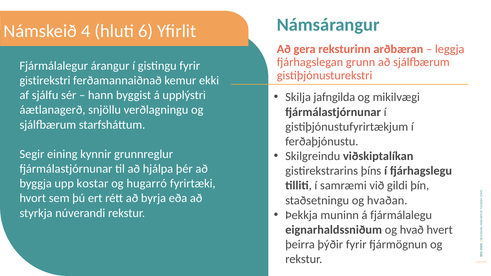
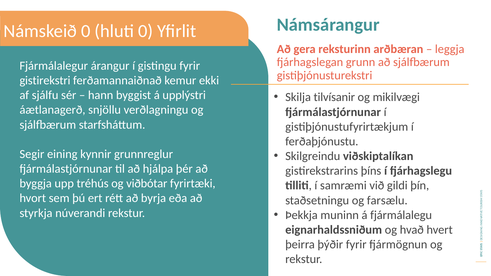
Námskeið 4: 4 -> 0
hluti 6: 6 -> 0
jafngilda: jafngilda -> tilvísanir
kostar: kostar -> tréhús
hugarró: hugarró -> viðbótar
hvaðan: hvaðan -> farsælu
